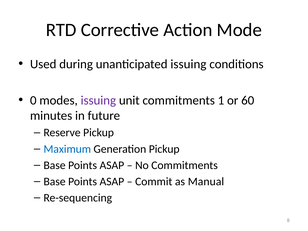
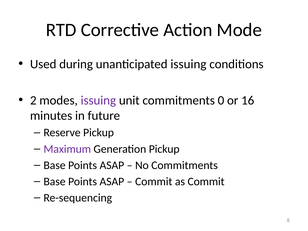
0: 0 -> 2
1: 1 -> 0
60: 60 -> 16
Maximum colour: blue -> purple
as Manual: Manual -> Commit
